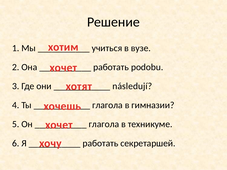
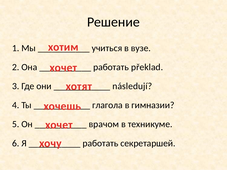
podobu: podobu -> překlad
глагола at (104, 124): глагола -> врачом
